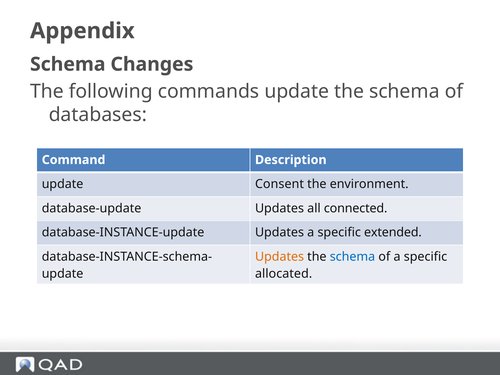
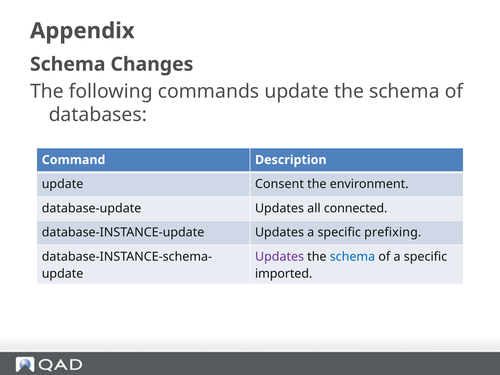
extended: extended -> prefixing
Updates at (280, 257) colour: orange -> purple
allocated: allocated -> imported
